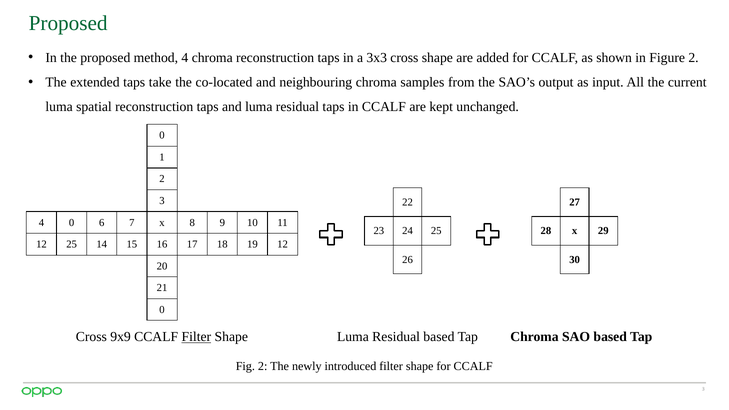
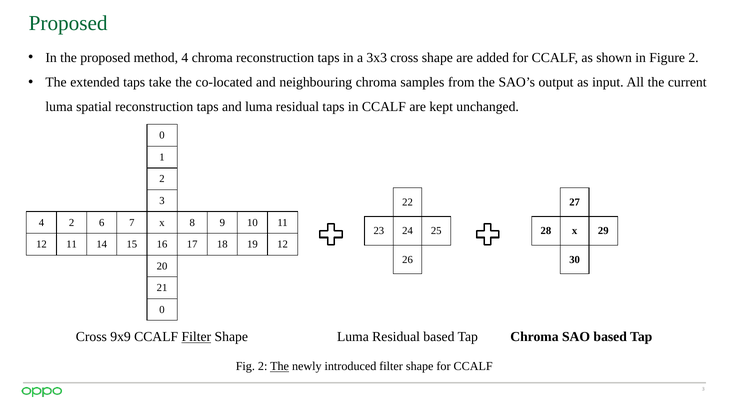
4 0: 0 -> 2
12 25: 25 -> 11
The at (280, 367) underline: none -> present
